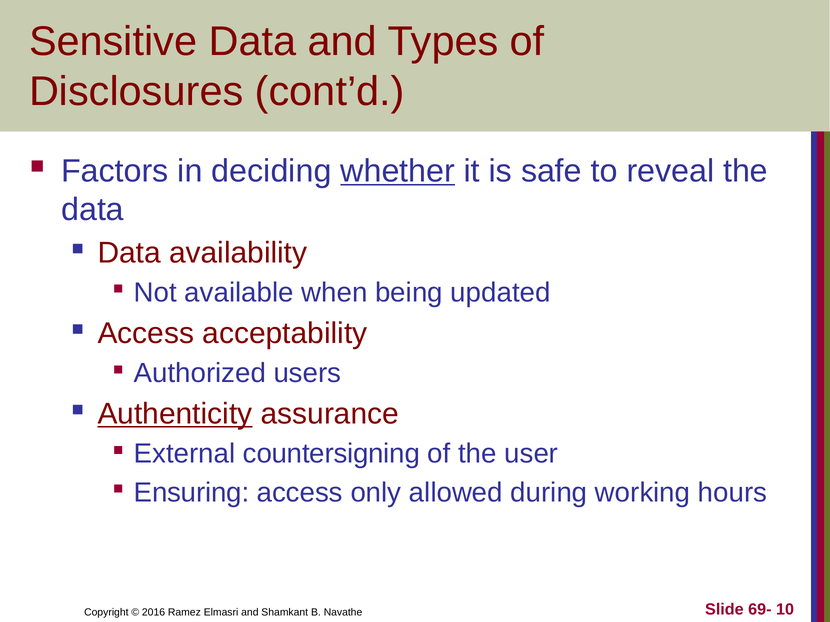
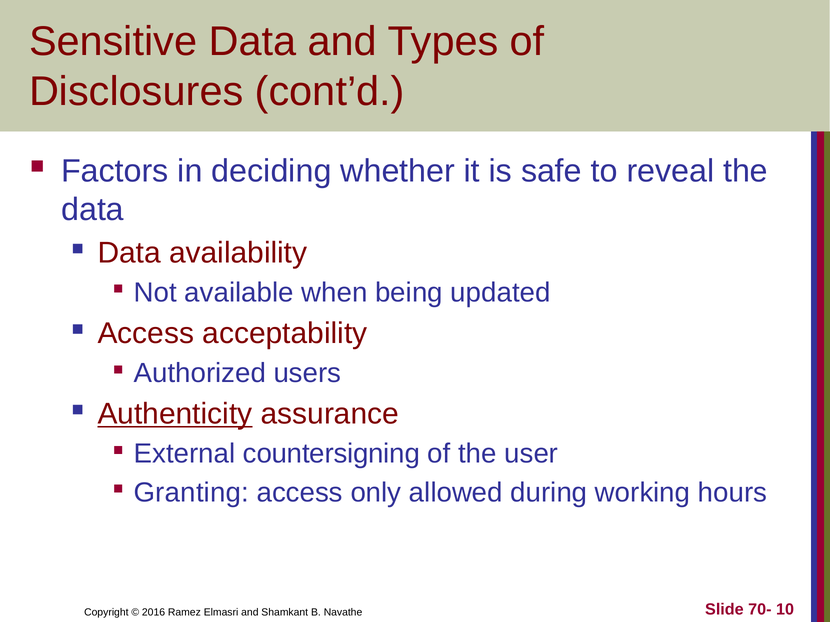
whether underline: present -> none
Ensuring: Ensuring -> Granting
69-: 69- -> 70-
